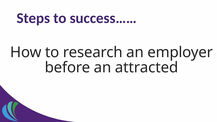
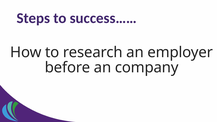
attracted: attracted -> company
